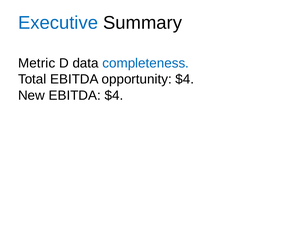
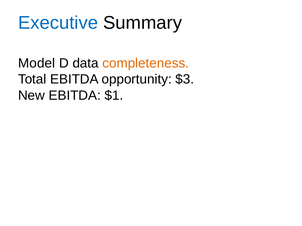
Metric: Metric -> Model
completeness colour: blue -> orange
opportunity $4: $4 -> $3
EBITDA $4: $4 -> $1
